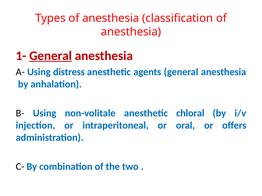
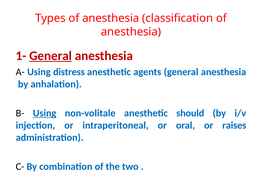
Using at (45, 113) underline: none -> present
chloral: chloral -> should
offers: offers -> raises
